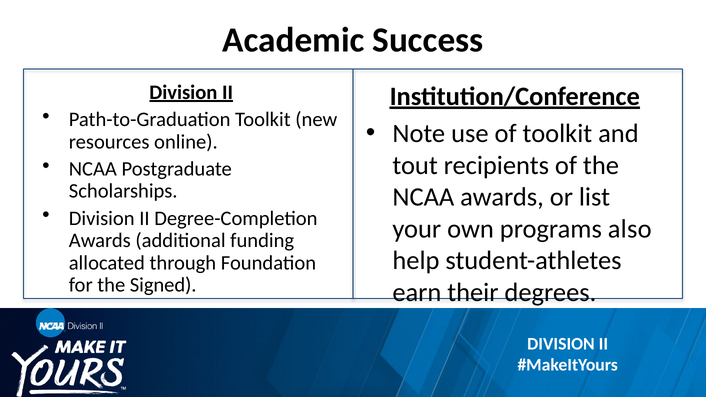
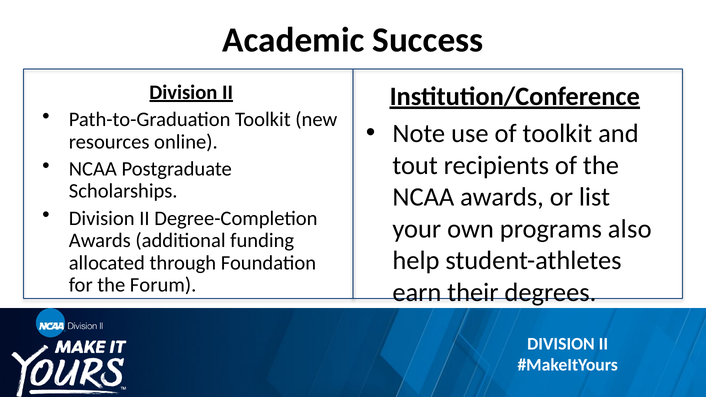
Signed: Signed -> Forum
